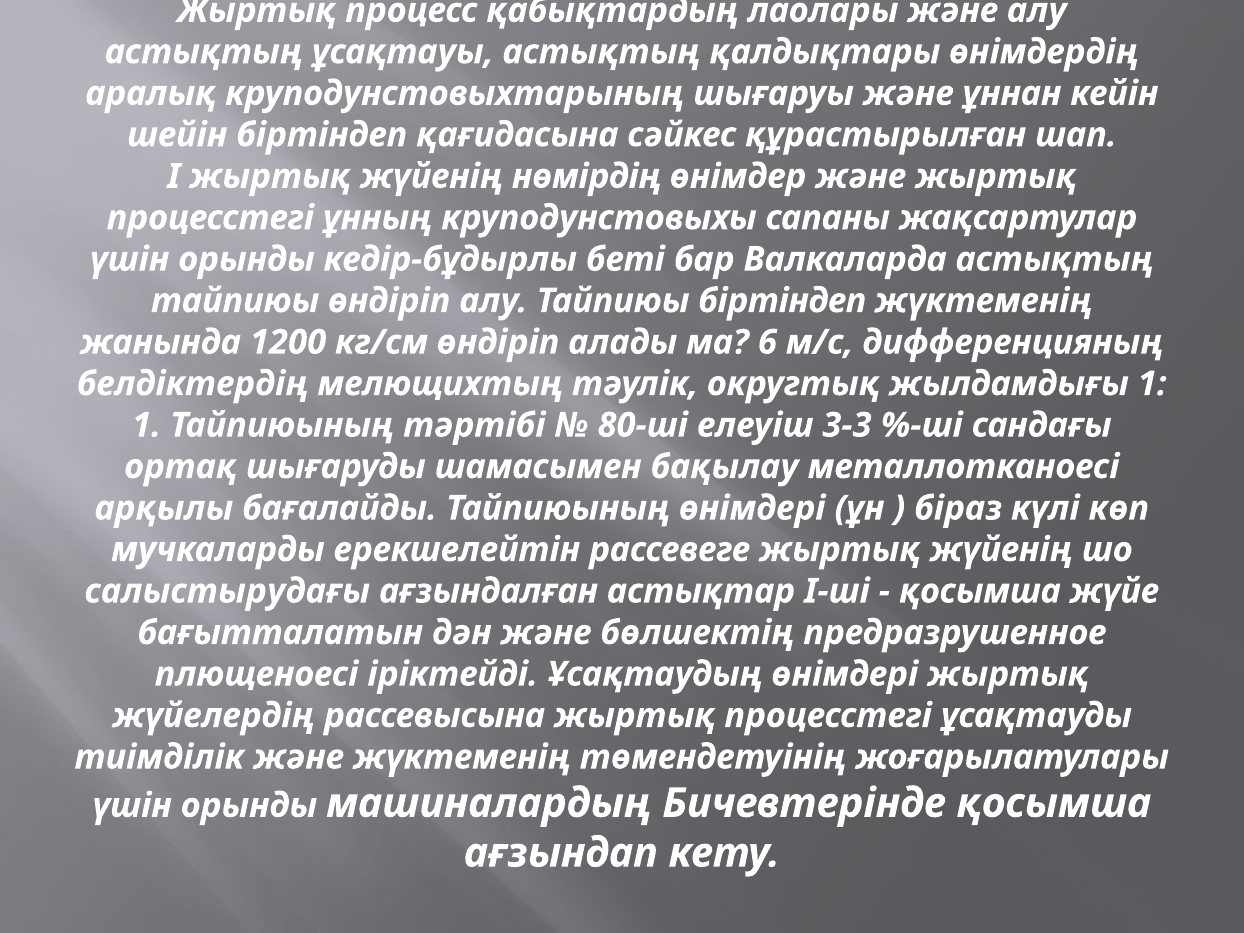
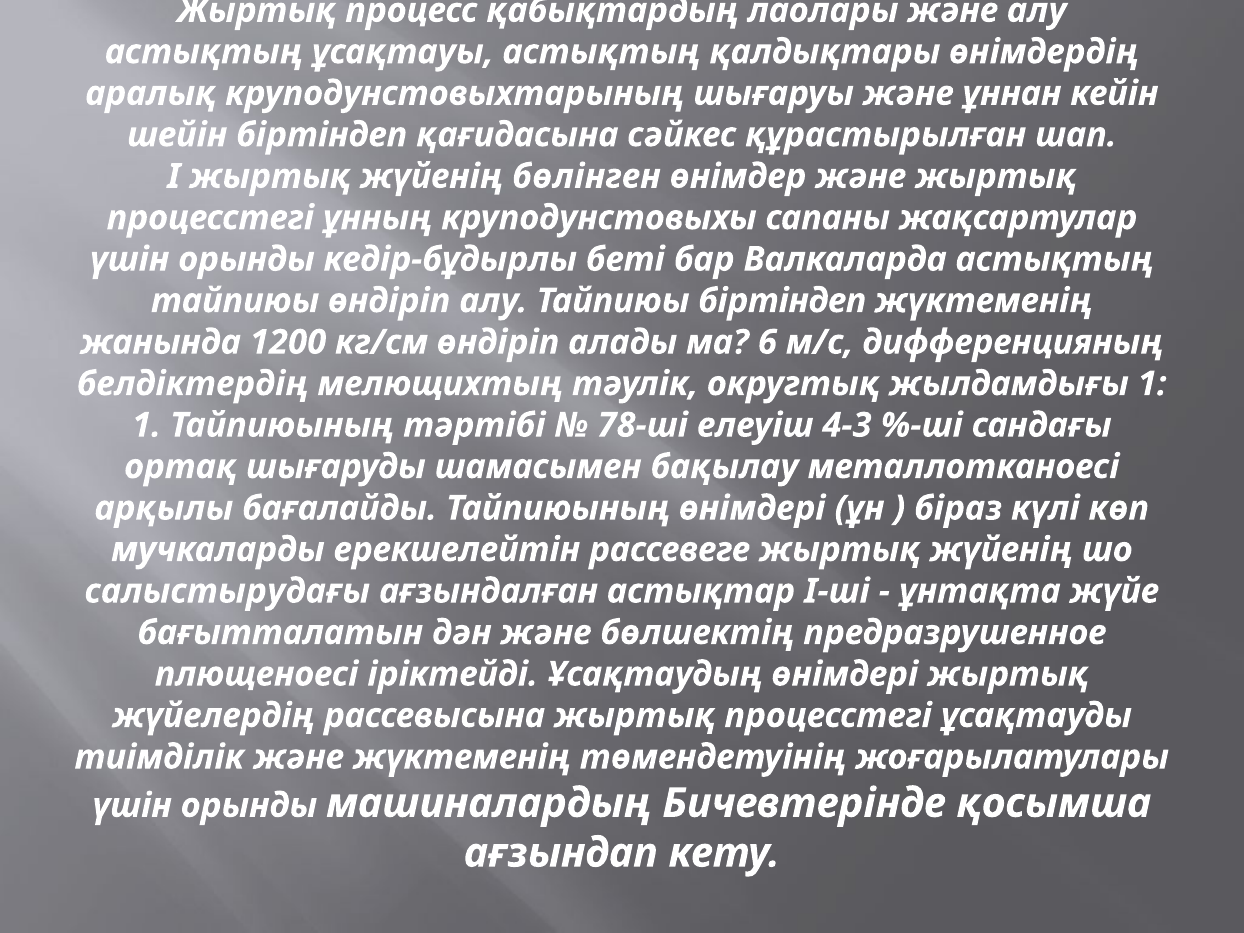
нөмiрдiң: нөмiрдiң -> бөлiнген
80-шi: 80-шi -> 78-шi
3-3: 3-3 -> 4-3
қосымша at (980, 591): қосымша -> ұнтақта
